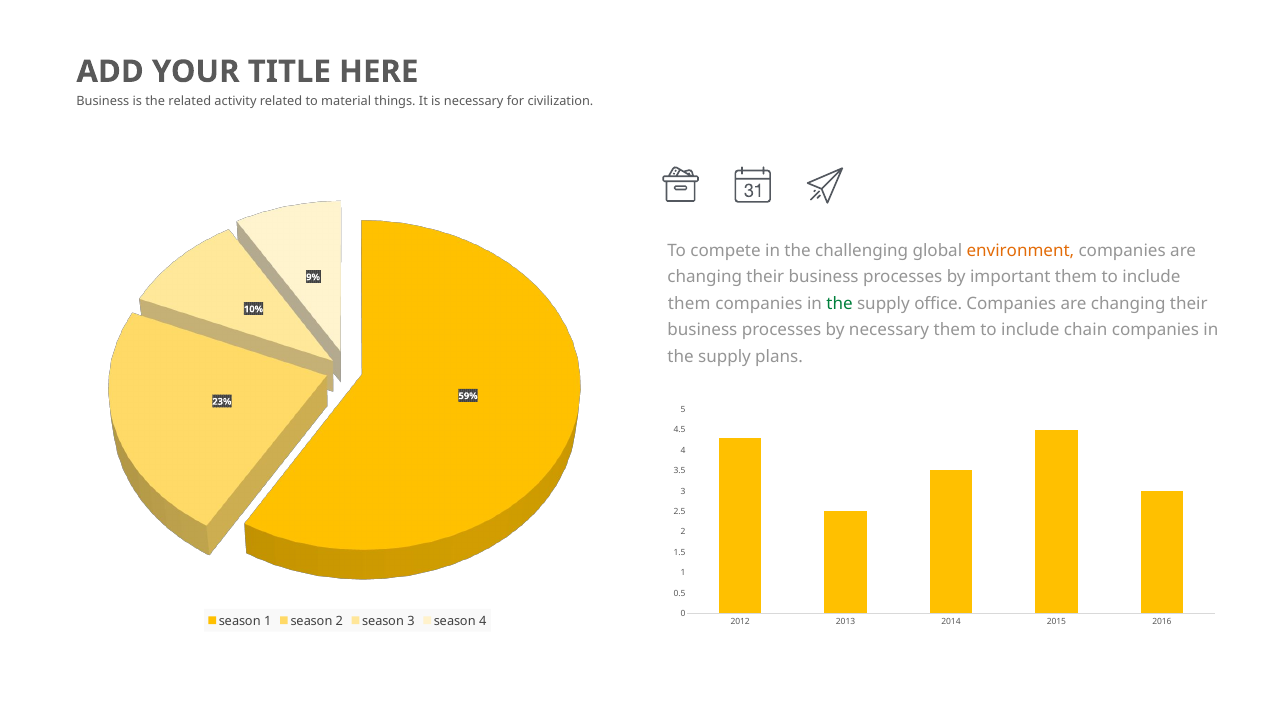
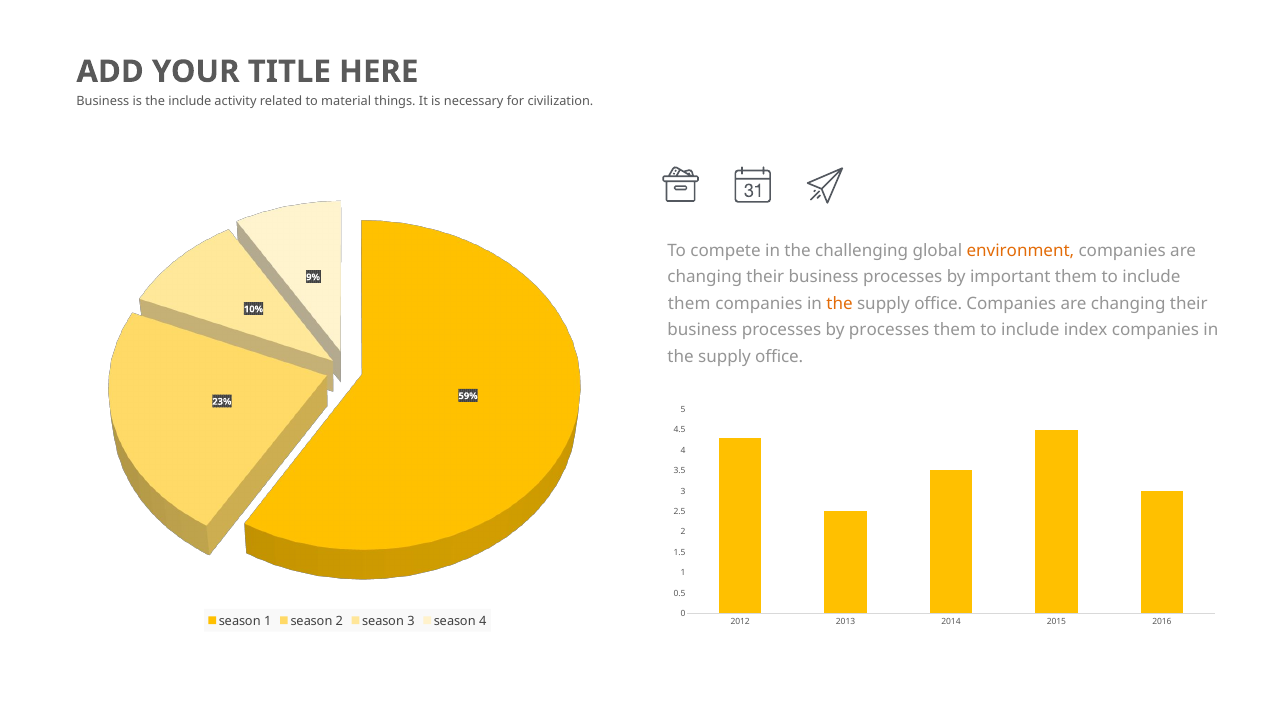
the related: related -> include
the at (840, 304) colour: green -> orange
by necessary: necessary -> processes
chain: chain -> index
plans at (779, 357): plans -> office
